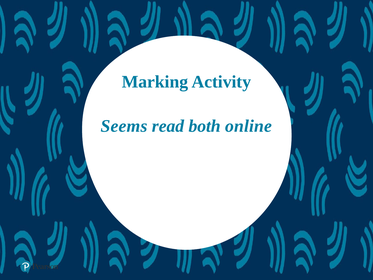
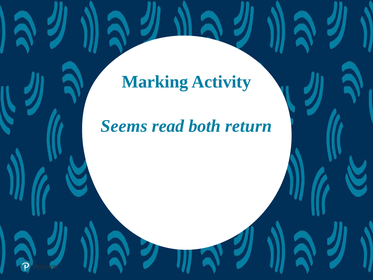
online: online -> return
